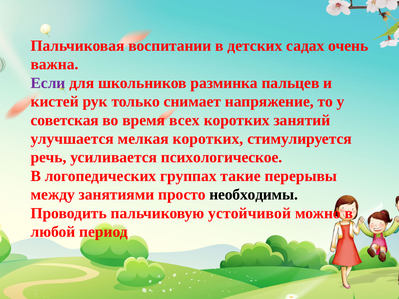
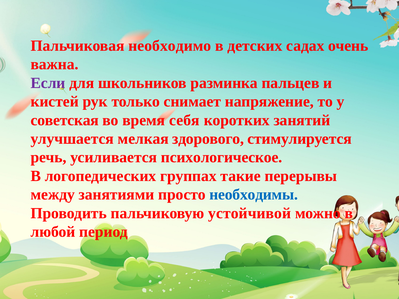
воспитании: воспитании -> необходимо
всех: всех -> себя
мелкая коротких: коротких -> здорового
необходимы colour: black -> blue
